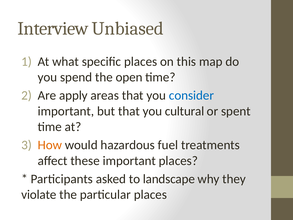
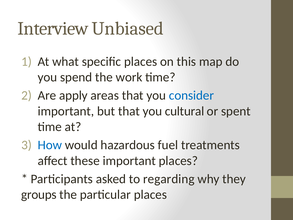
open: open -> work
How colour: orange -> blue
landscape: landscape -> regarding
violate: violate -> groups
